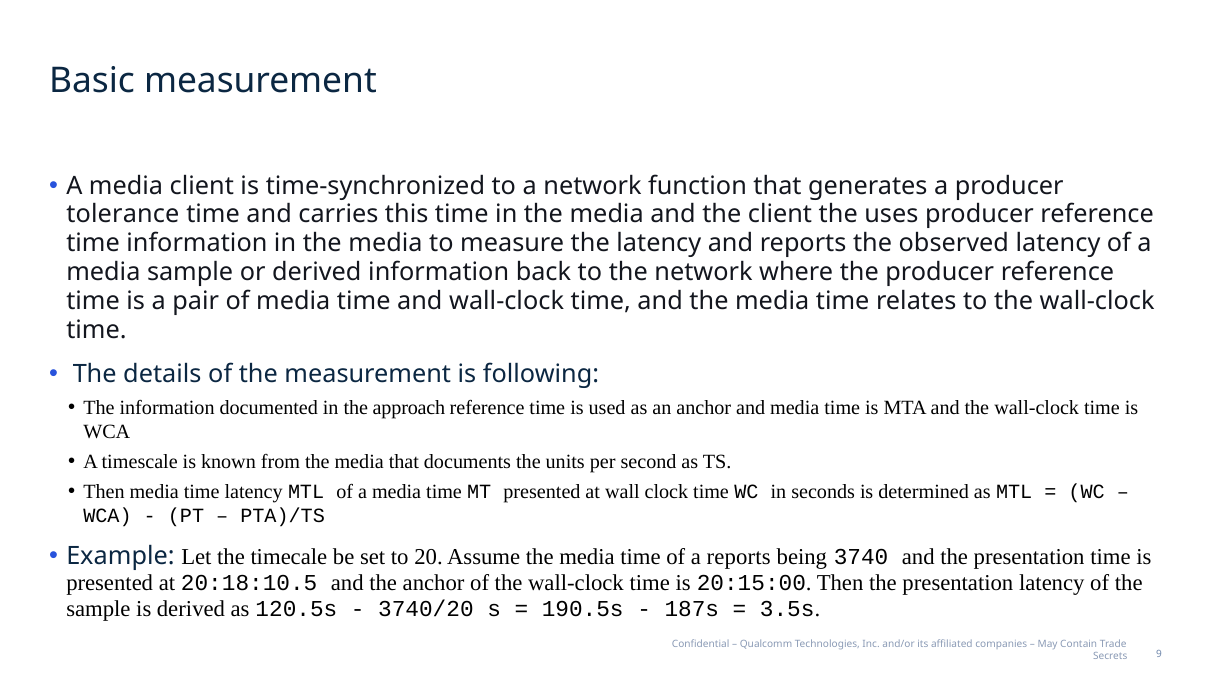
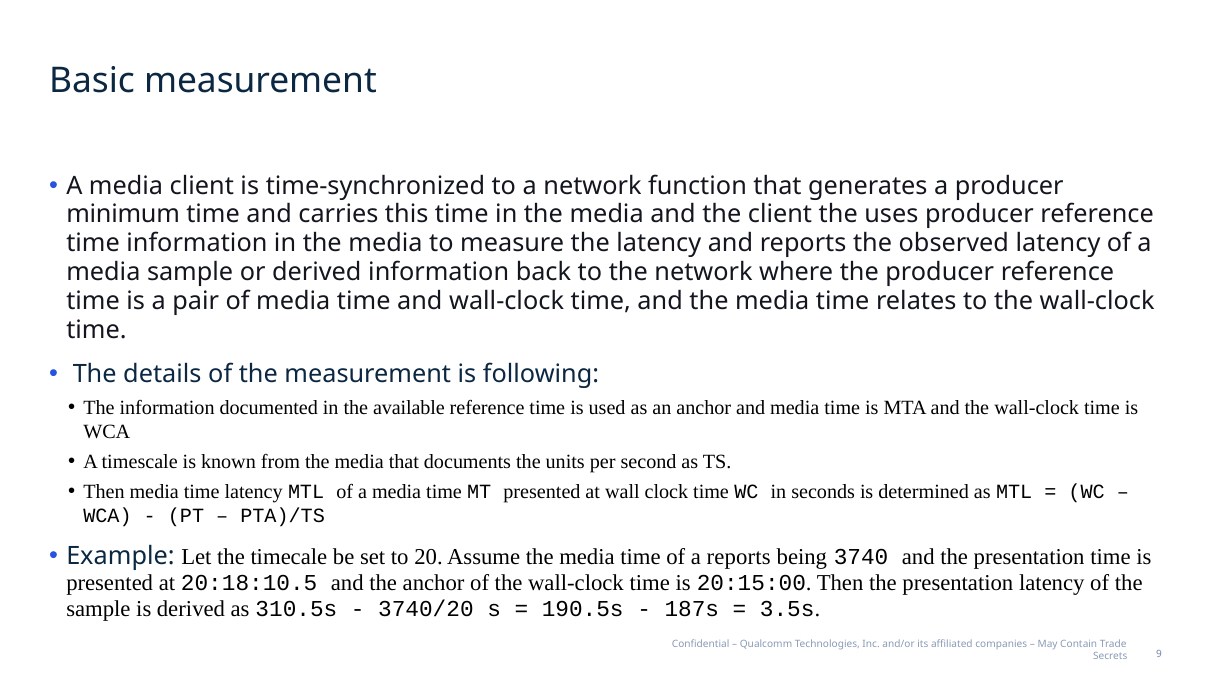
tolerance: tolerance -> minimum
approach: approach -> available
120.5s: 120.5s -> 310.5s
